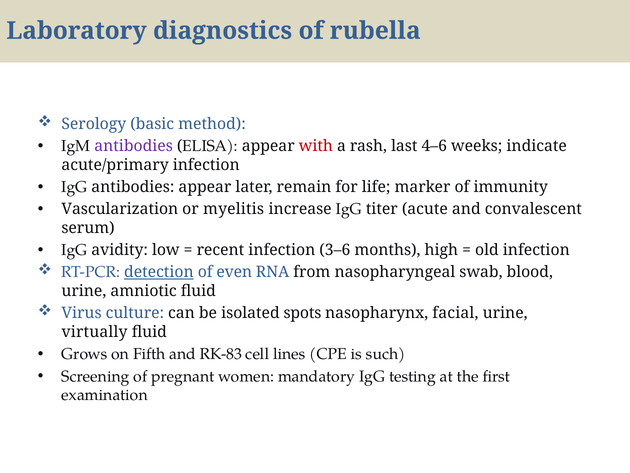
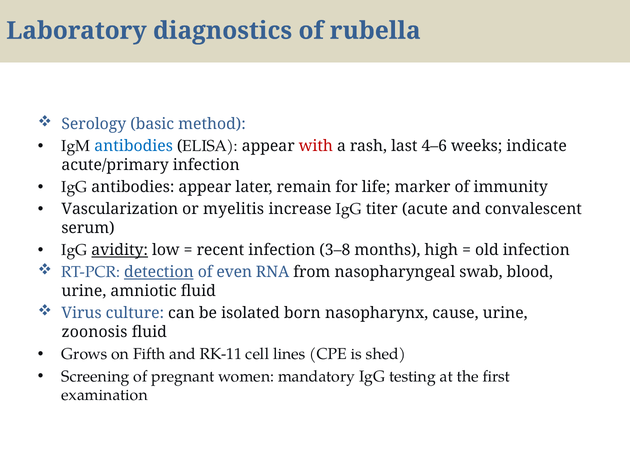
antibodies at (134, 146) colour: purple -> blue
avidity underline: none -> present
3–6: 3–6 -> 3–8
spots: spots -> born
facial: facial -> cause
virtually: virtually -> zoonosis
RK-83: RK-83 -> RK-11
such: such -> shed
